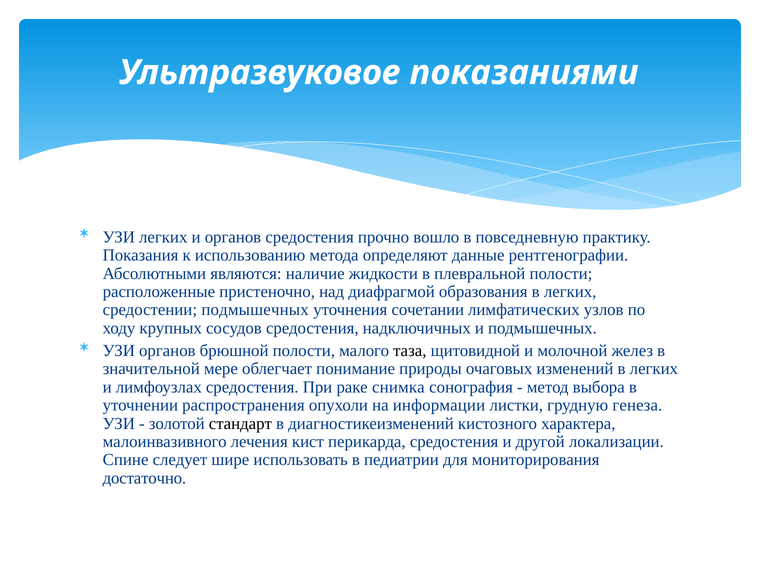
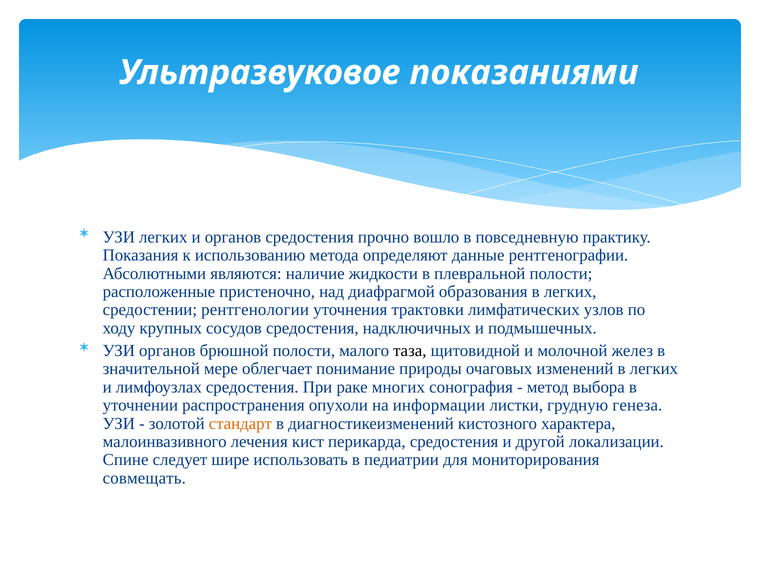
средостении подмышечных: подмышечных -> рентгенологии
сочетании: сочетании -> трактовки
снимка: снимка -> многих
стандарт colour: black -> orange
достаточно: достаточно -> совмещать
